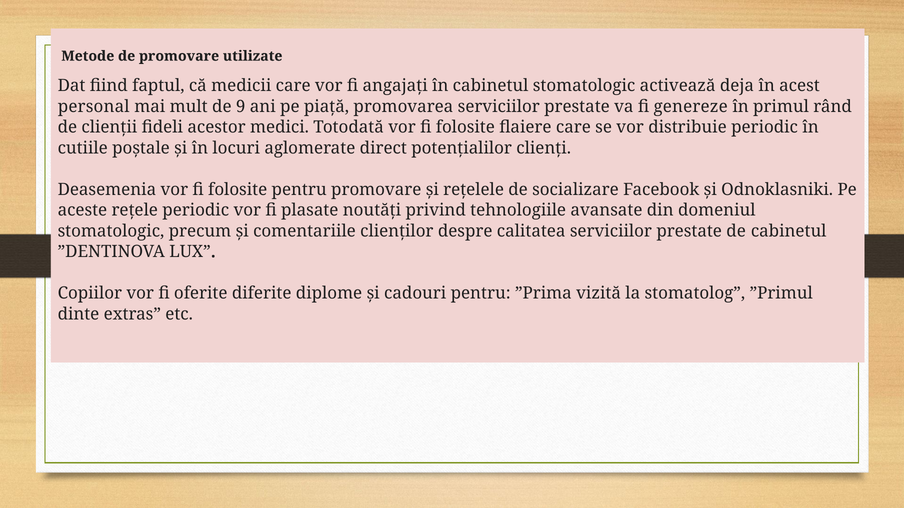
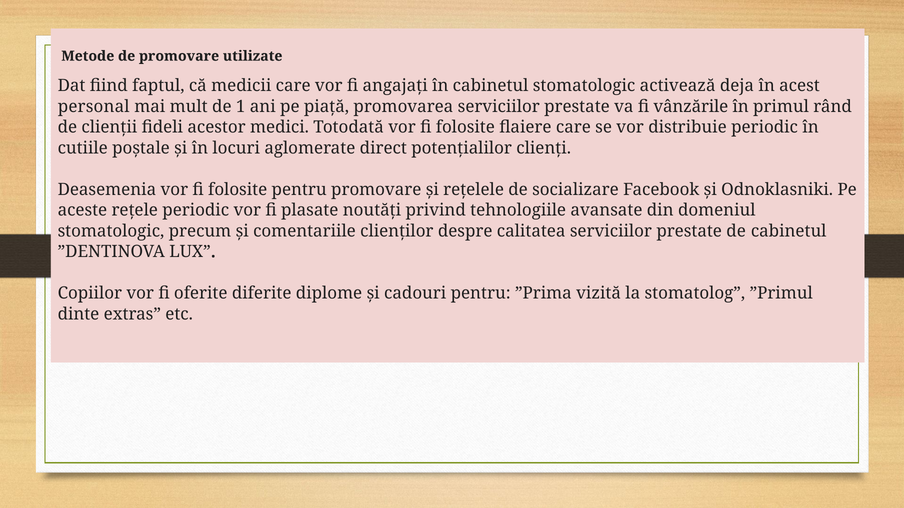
9: 9 -> 1
genereze: genereze -> vânzările
